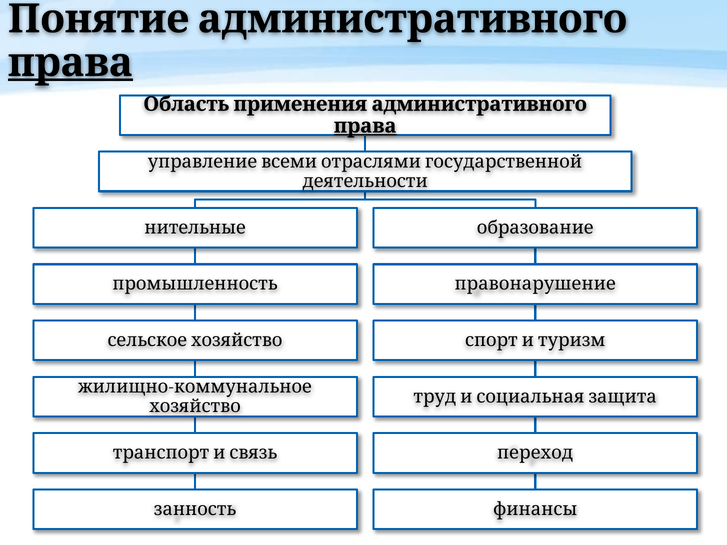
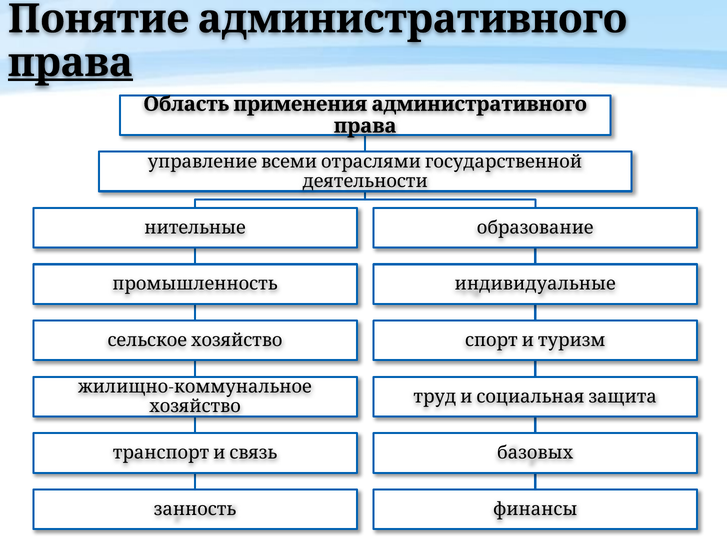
права at (365, 126) underline: present -> none
правонарушение: правонарушение -> индивидуальные
переход: переход -> базовых
